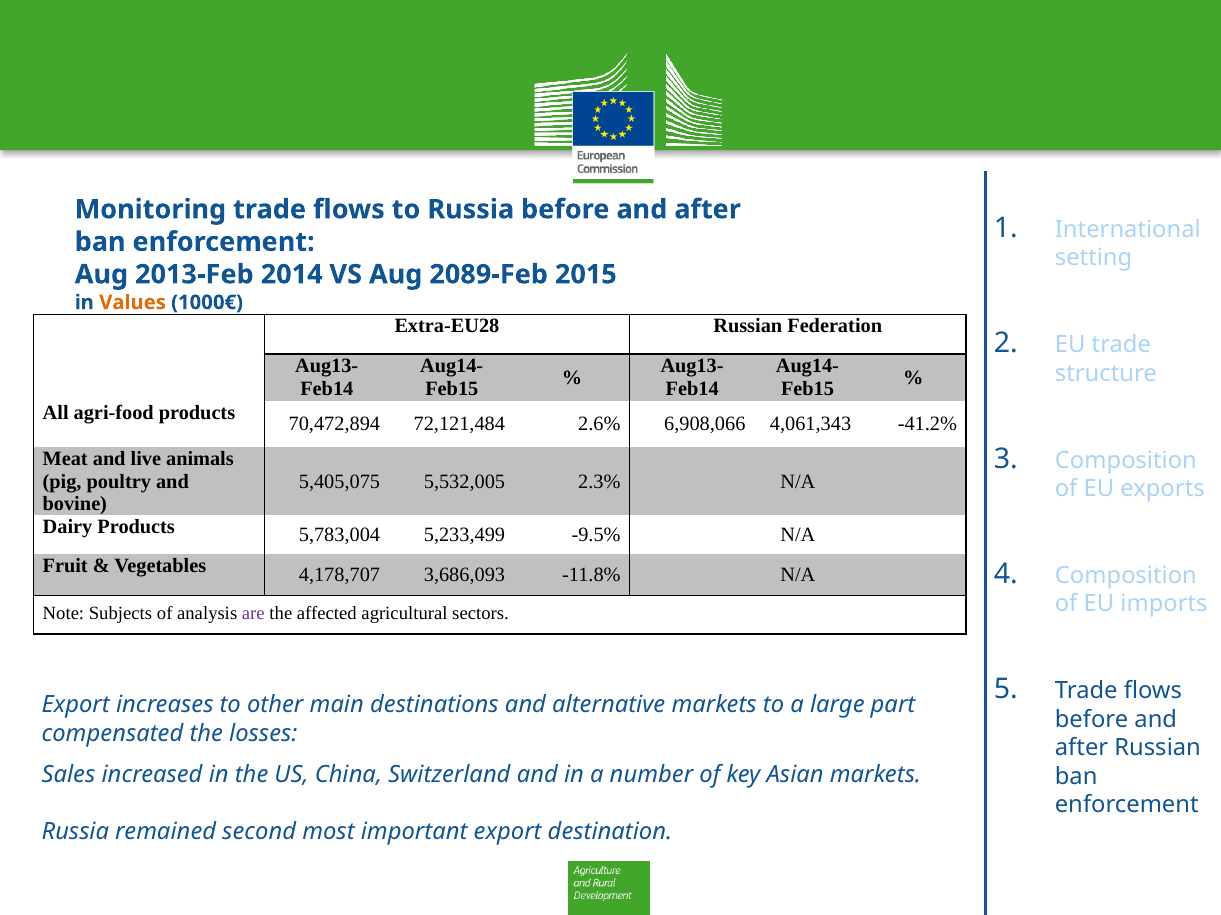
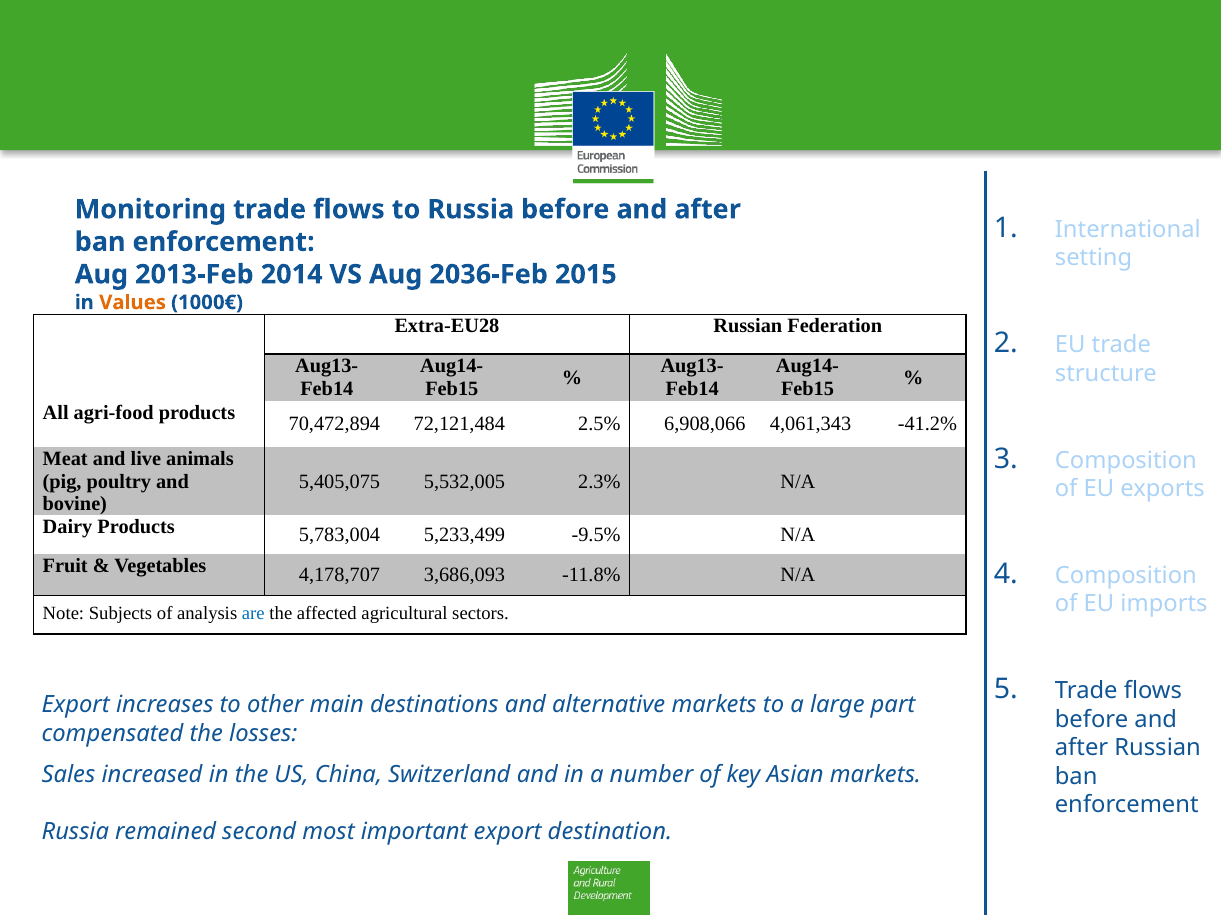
2089-Feb: 2089-Feb -> 2036-Feb
2.6%: 2.6% -> 2.5%
are colour: purple -> blue
